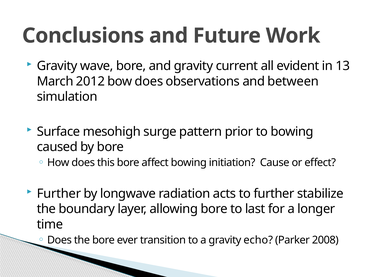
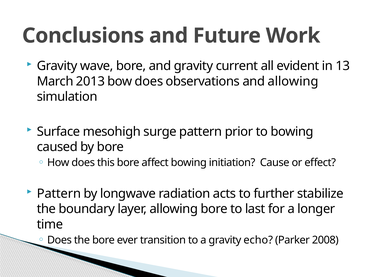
2012: 2012 -> 2013
and between: between -> allowing
Further at (59, 193): Further -> Pattern
